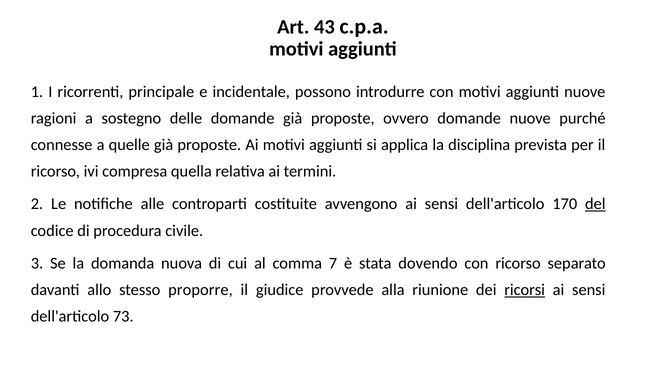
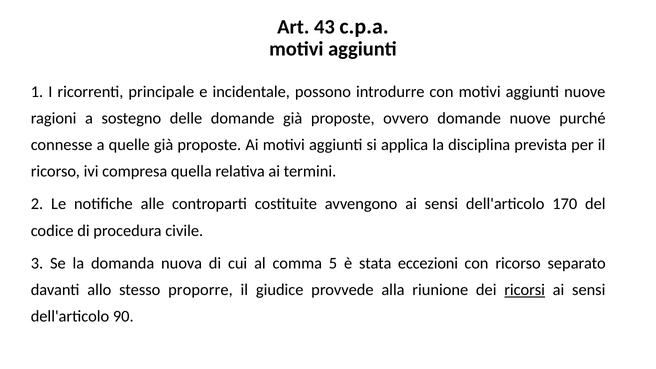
del underline: present -> none
7: 7 -> 5
dovendo: dovendo -> eccezioni
73: 73 -> 90
